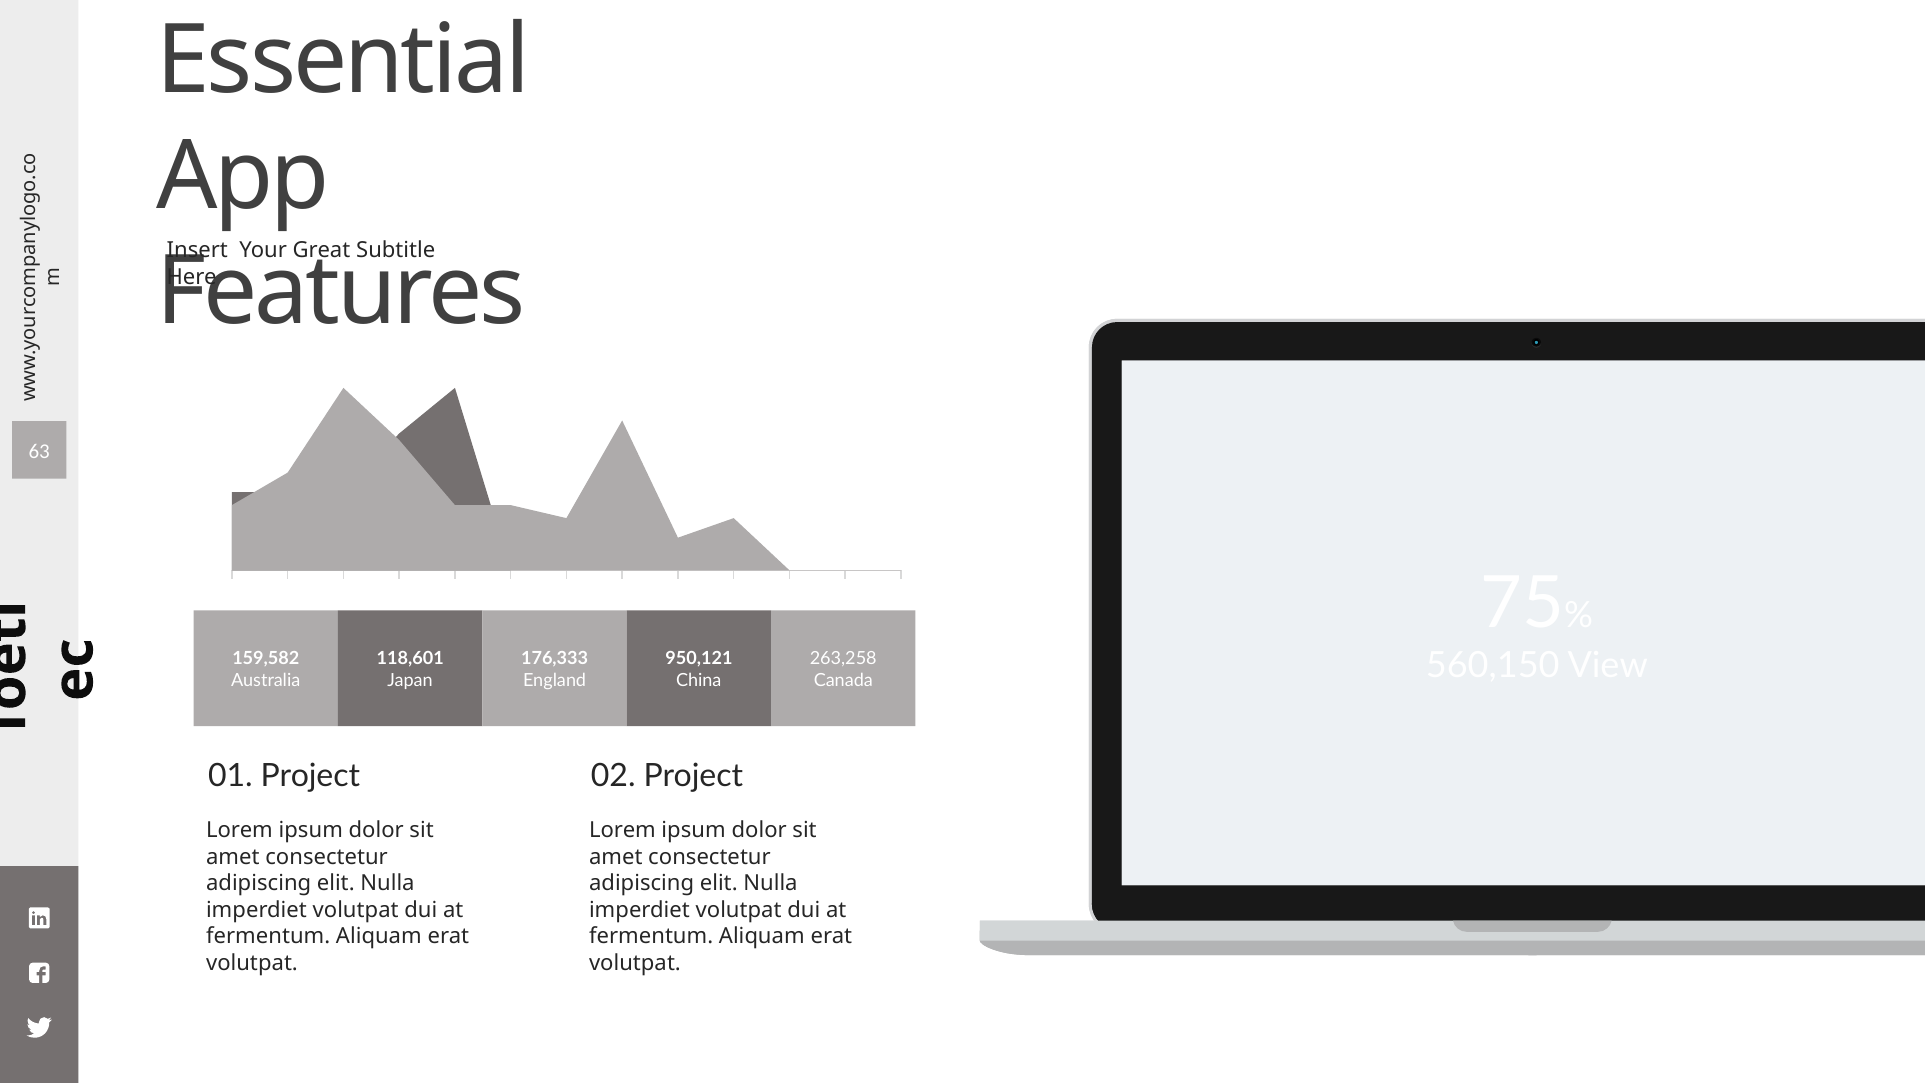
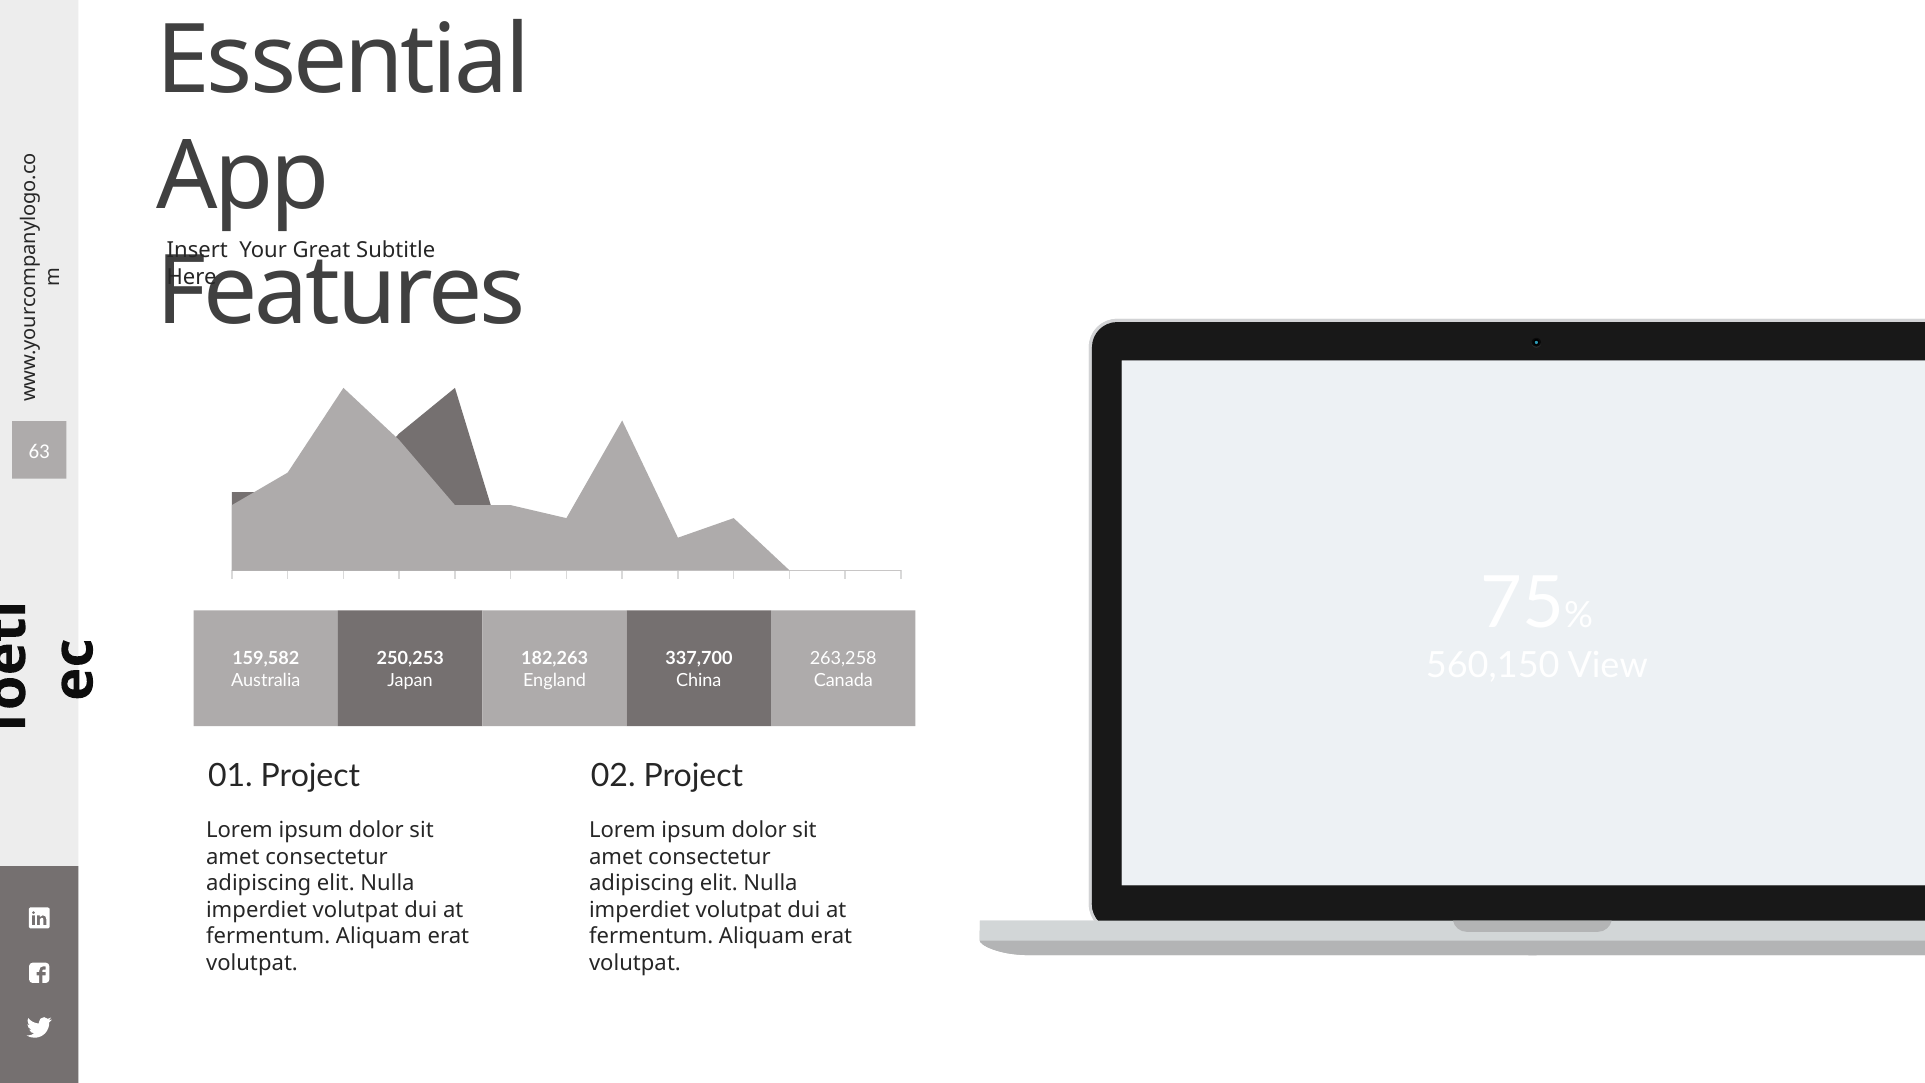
118,601: 118,601 -> 250,253
176,333: 176,333 -> 182,263
950,121: 950,121 -> 337,700
